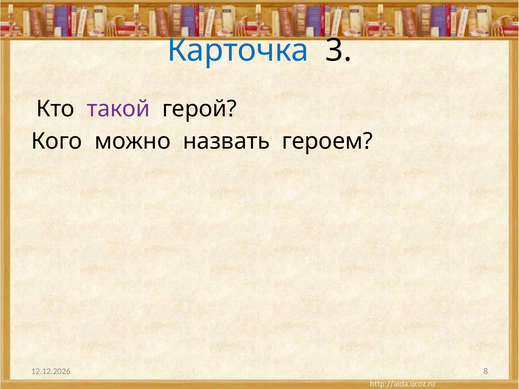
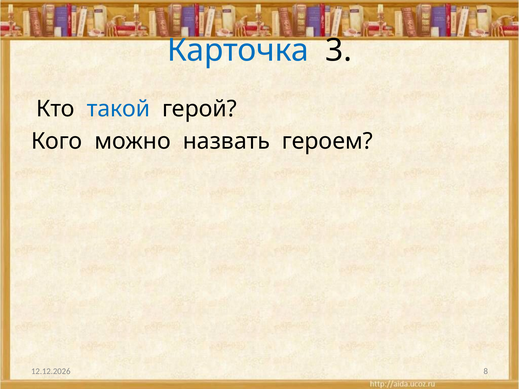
такой colour: purple -> blue
